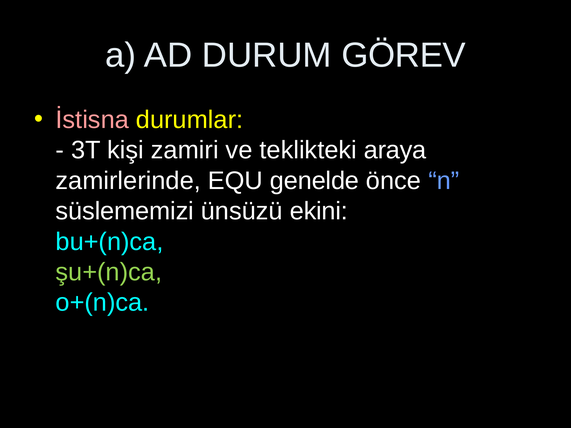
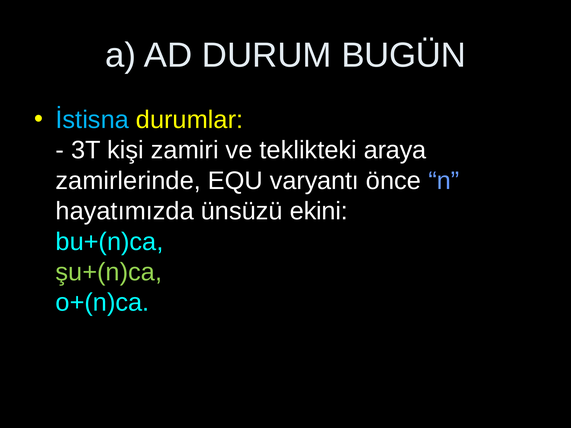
GÖREV: GÖREV -> BUGÜN
İstisna colour: pink -> light blue
genelde: genelde -> varyantı
süslememizi: süslememizi -> hayatımızda
